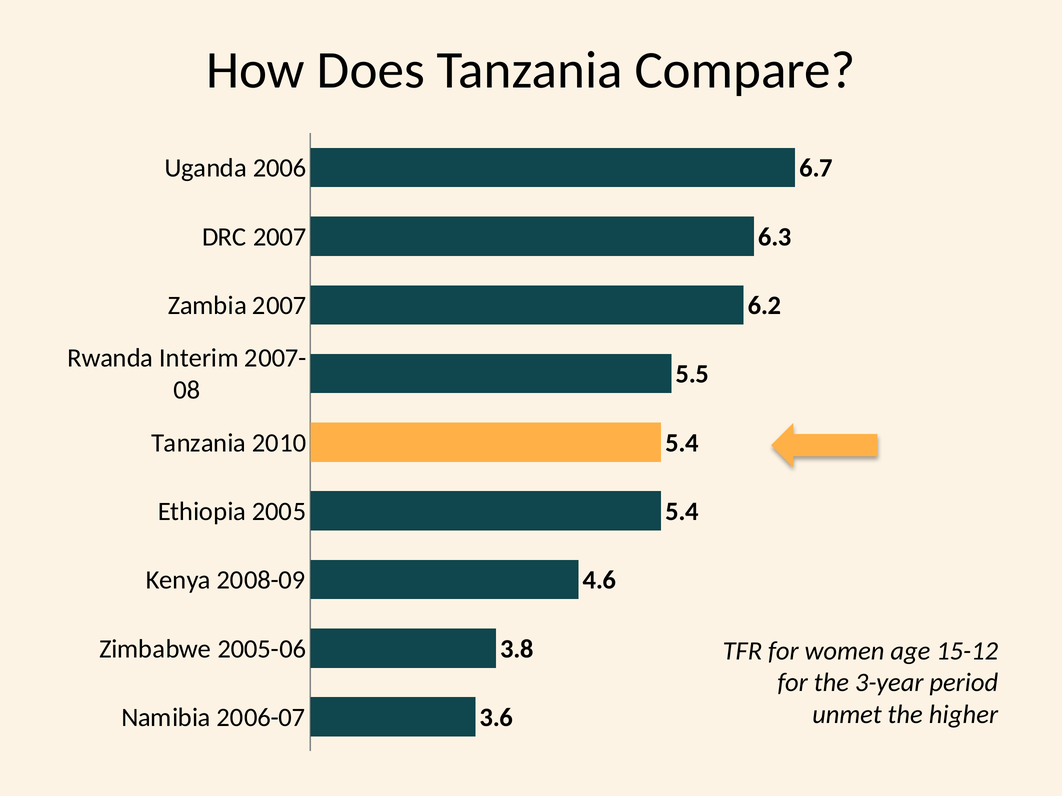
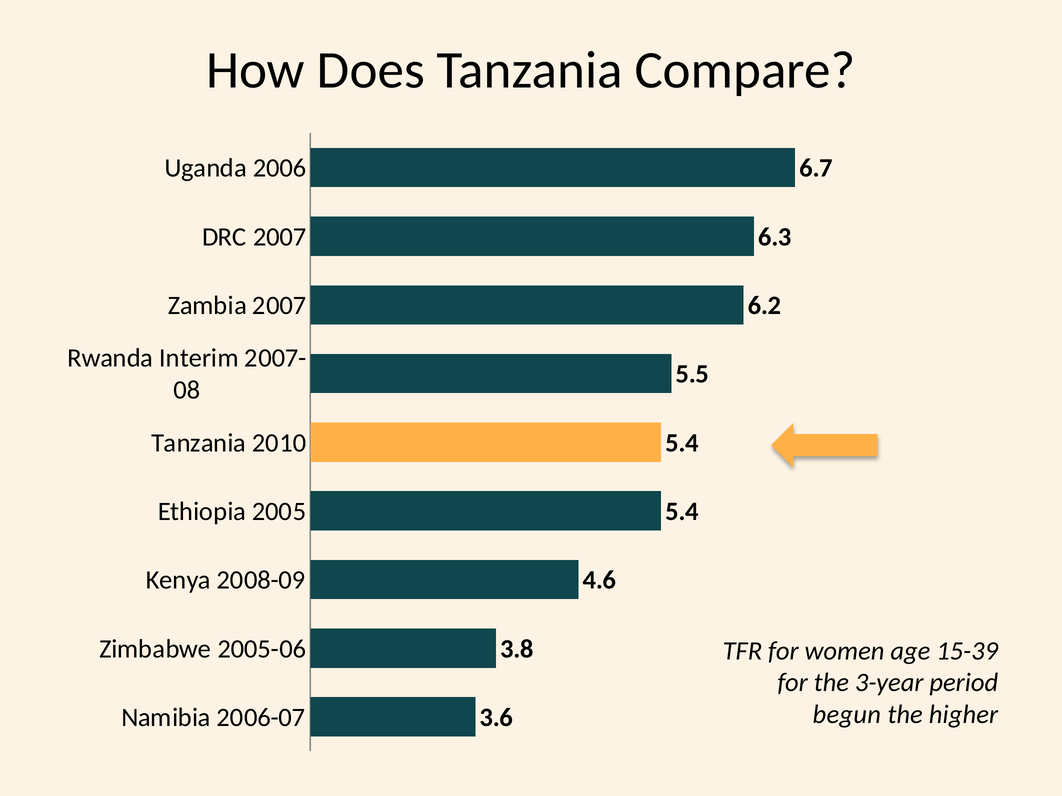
15-12: 15-12 -> 15-39
unmet: unmet -> begun
